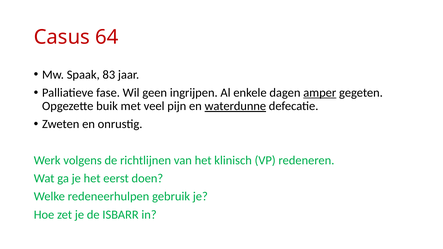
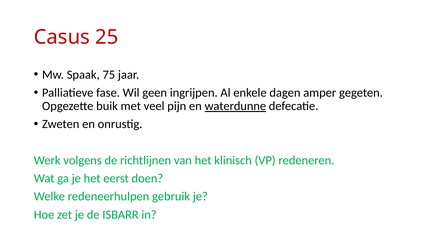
64: 64 -> 25
83: 83 -> 75
amper underline: present -> none
